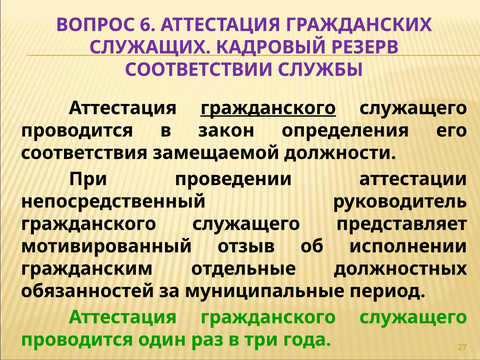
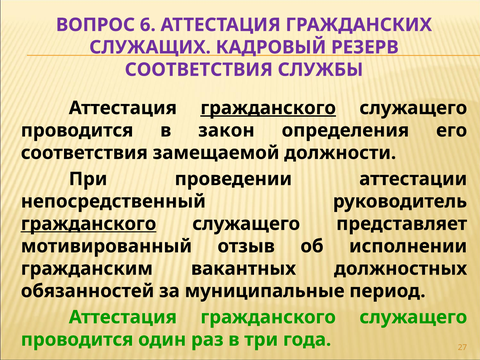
СООТВЕТСТВИИ at (199, 70): СООТВЕТСТВИИ -> СООТВЕТСТВИЯ
гражданского at (89, 224) underline: none -> present
отдельные: отдельные -> вакантных
